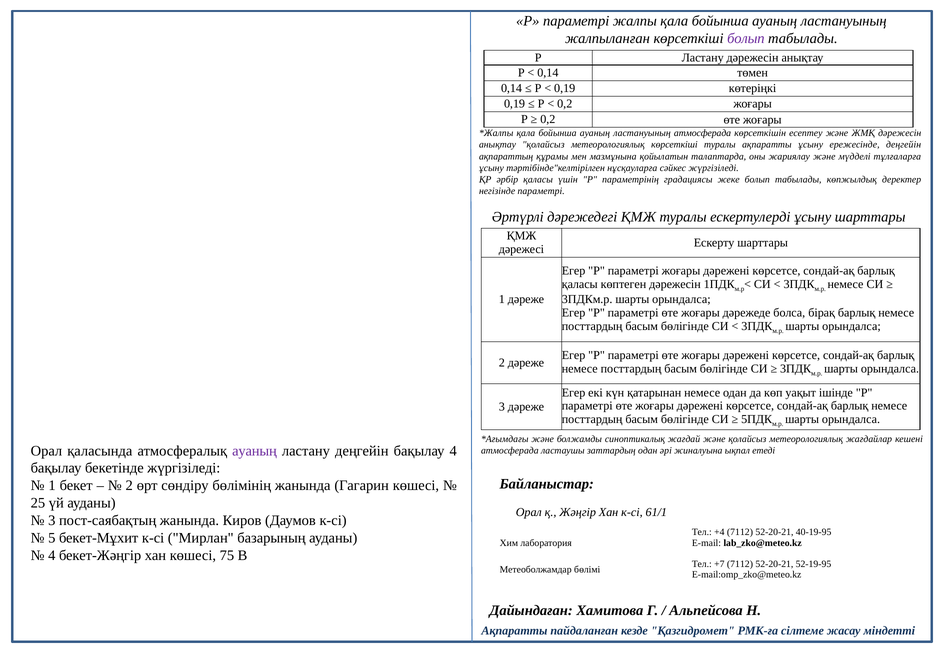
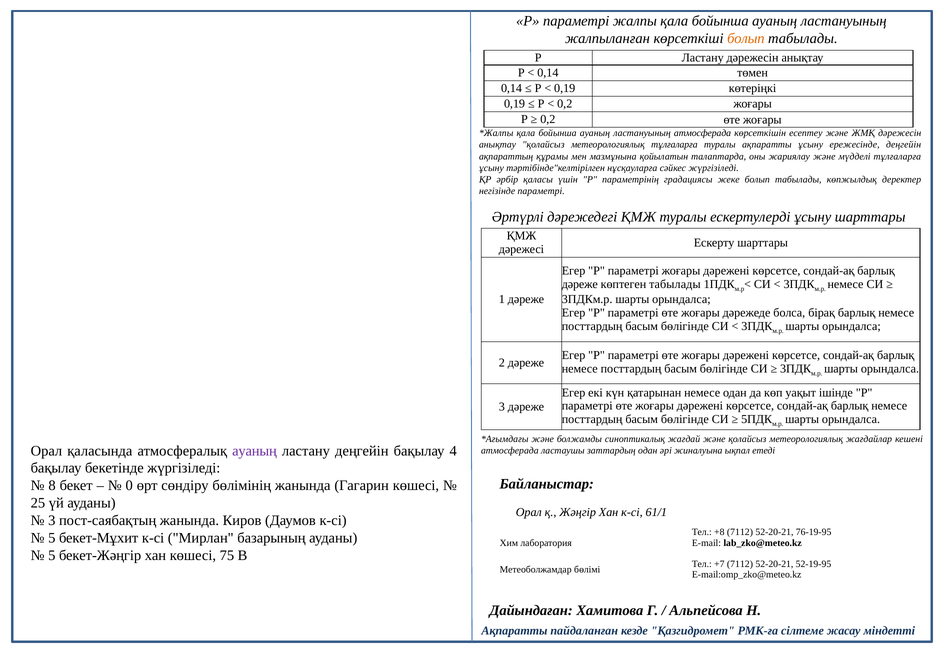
болып at (746, 39) colour: purple -> orange
метеорологиялық көрсеткіші: көрсеткіші -> тұлғаларға
қаласы at (580, 284): қаласы -> дәреже
көптеген дәрежесін: дәрежесін -> табылады
1 at (52, 486): 1 -> 8
2 at (129, 486): 2 -> 0
+4: +4 -> +8
40-19-95: 40-19-95 -> 76-19-95
4 at (52, 556): 4 -> 5
